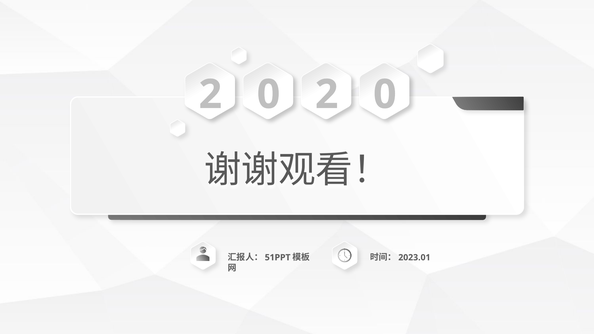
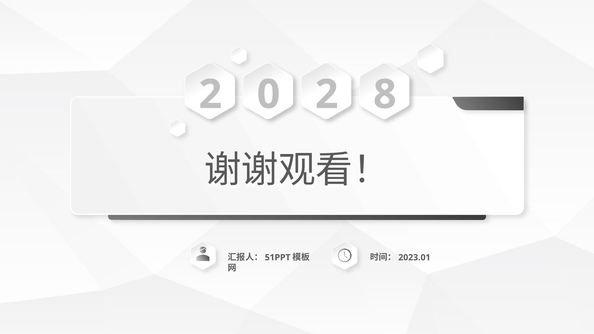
0 at (385, 95): 0 -> 8
